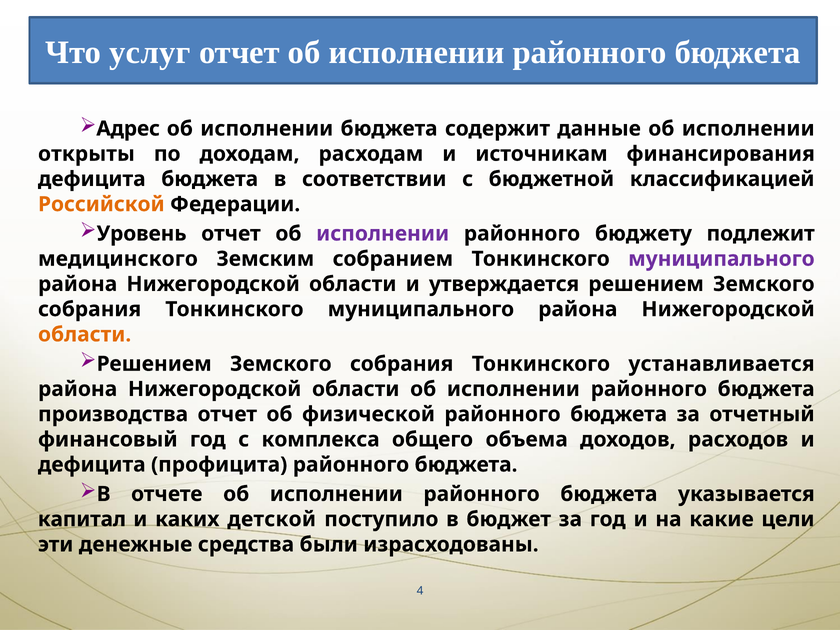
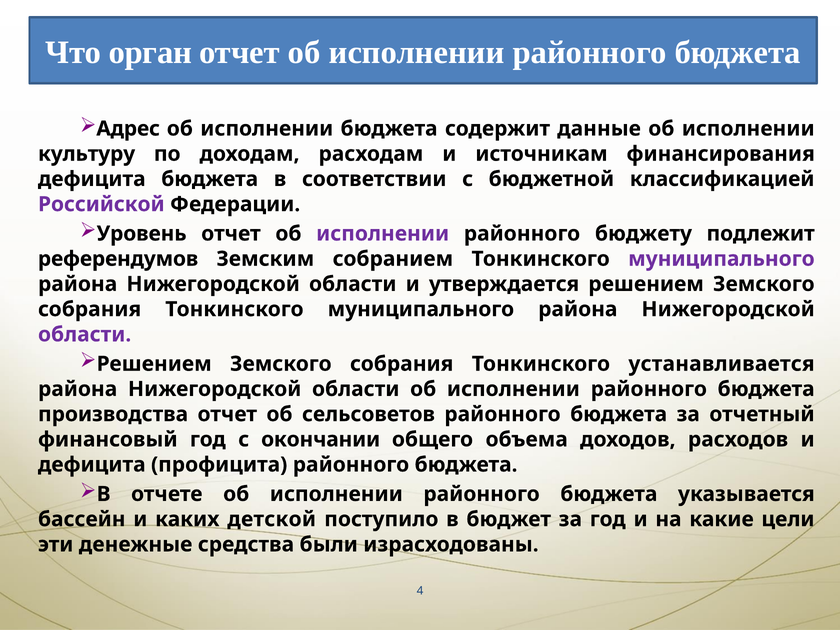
услуг: услуг -> орган
открыты: открыты -> культуру
Российской colour: orange -> purple
медицинского: медицинского -> референдумов
области at (85, 334) colour: orange -> purple
физической: физической -> сельсоветов
комплекса: комплекса -> окончании
капитал: капитал -> бассейн
